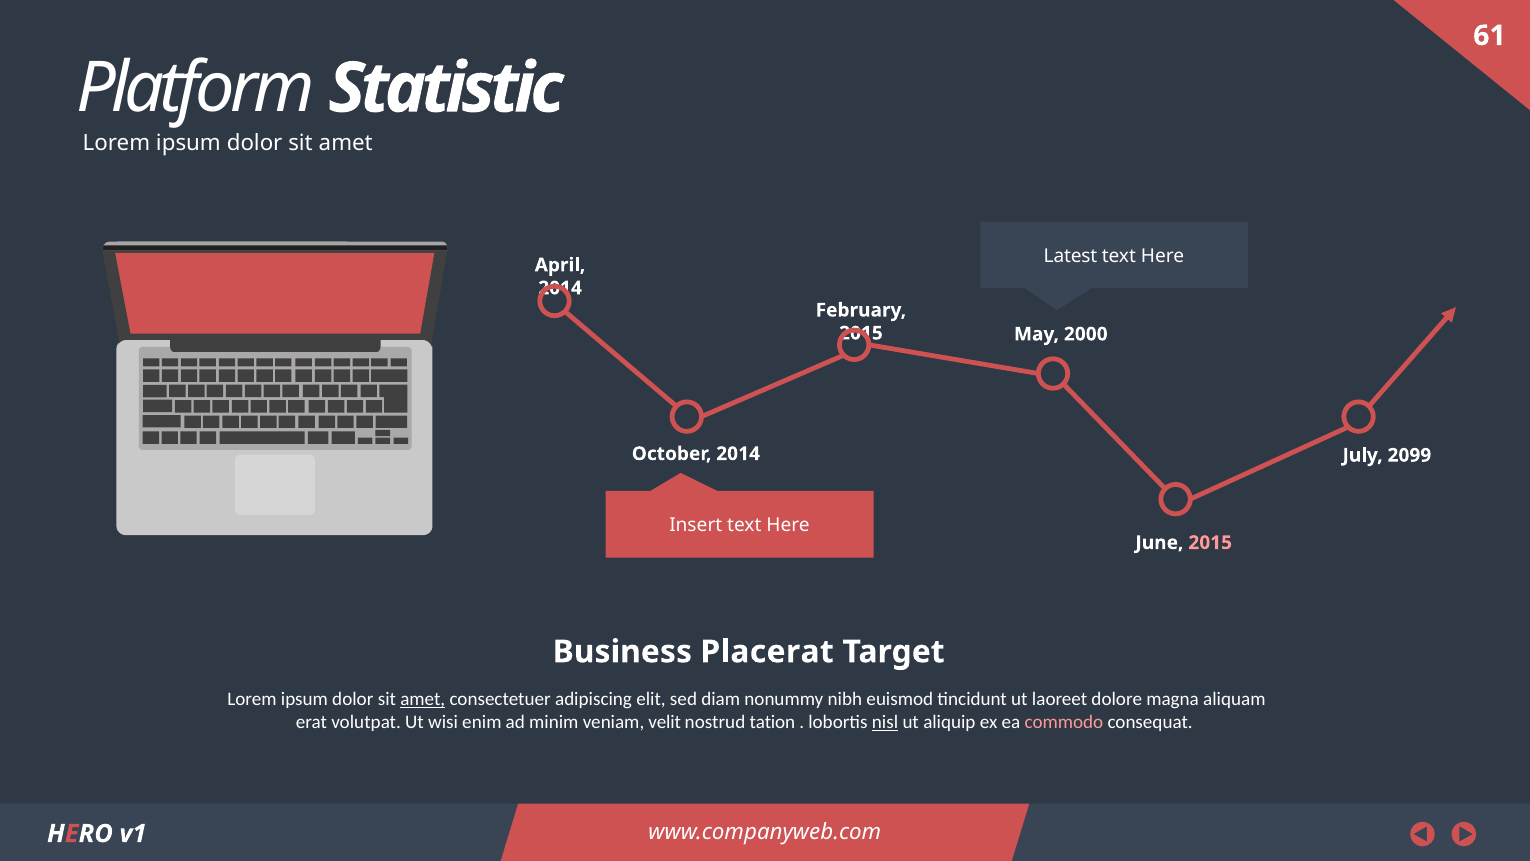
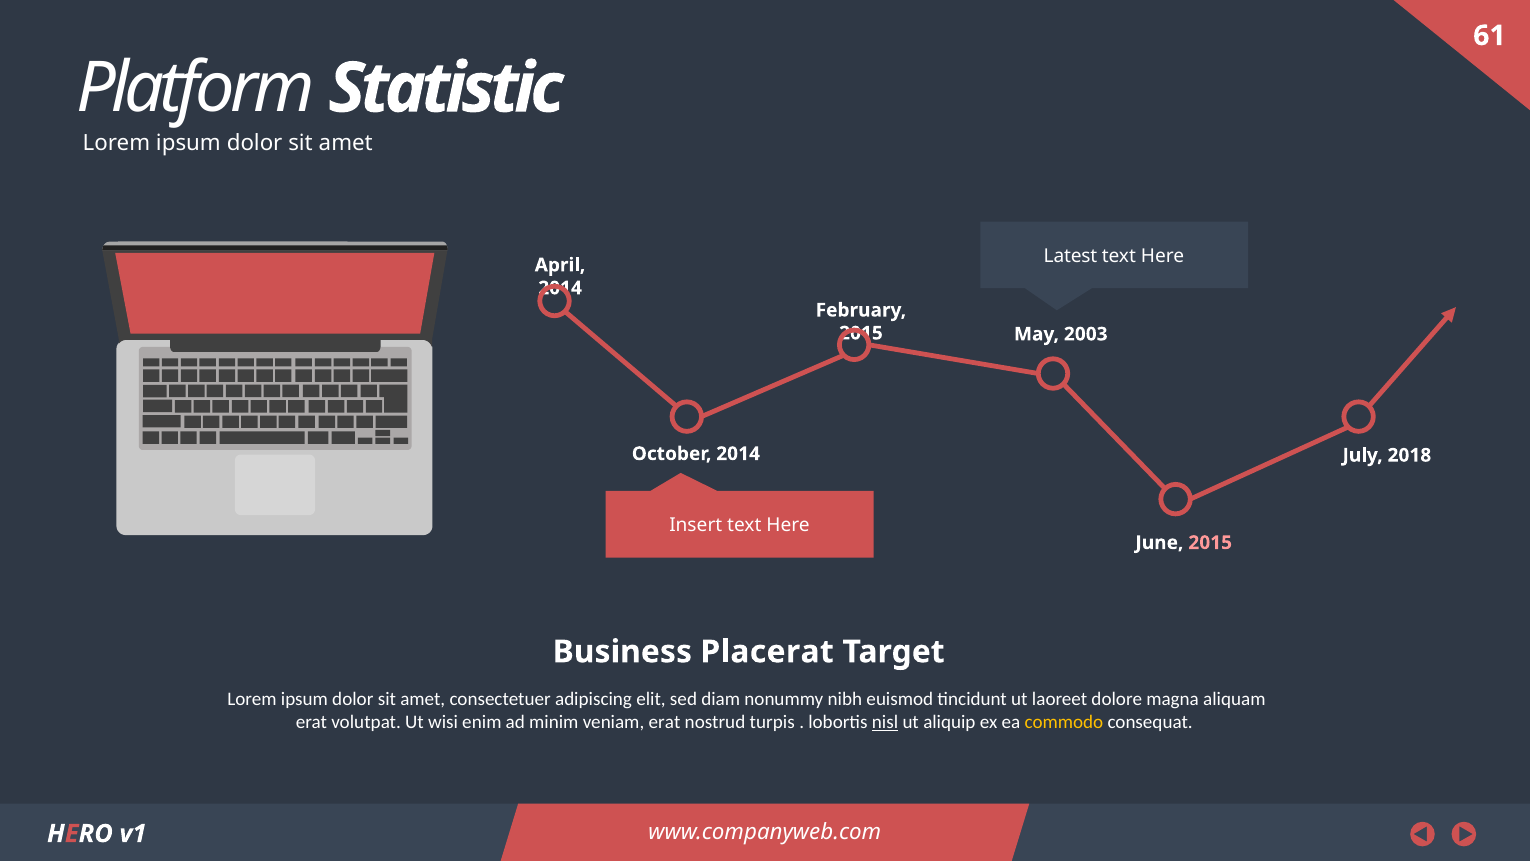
2000: 2000 -> 2003
2099: 2099 -> 2018
amet at (423, 699) underline: present -> none
veniam velit: velit -> erat
tation: tation -> turpis
commodo colour: pink -> yellow
